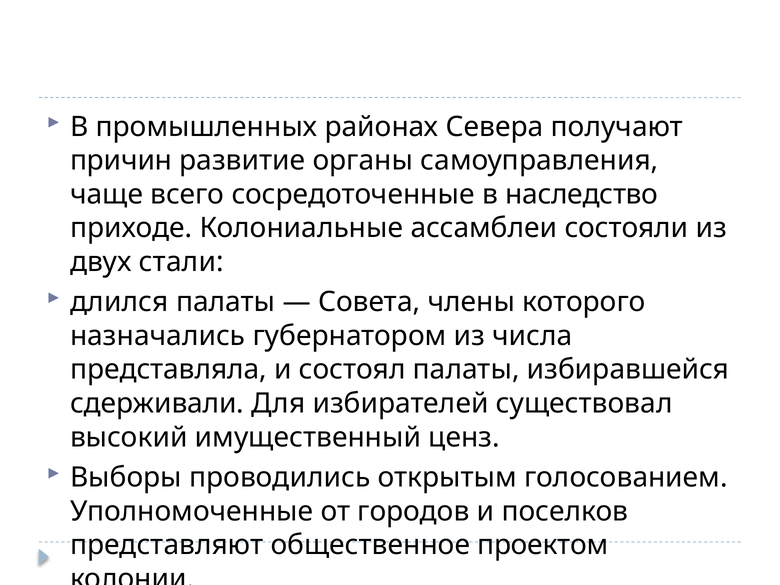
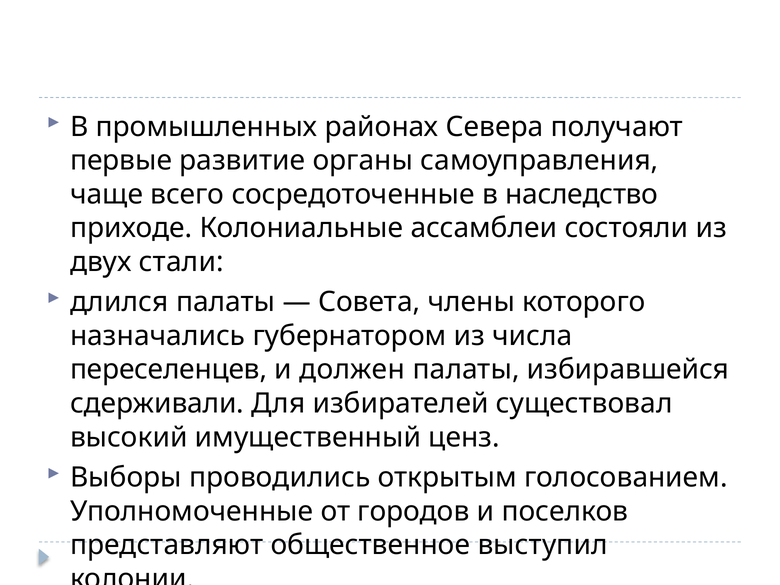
причин: причин -> первые
представляла: представляла -> переселенцев
состоял: состоял -> должен
проектом: проектом -> выступил
